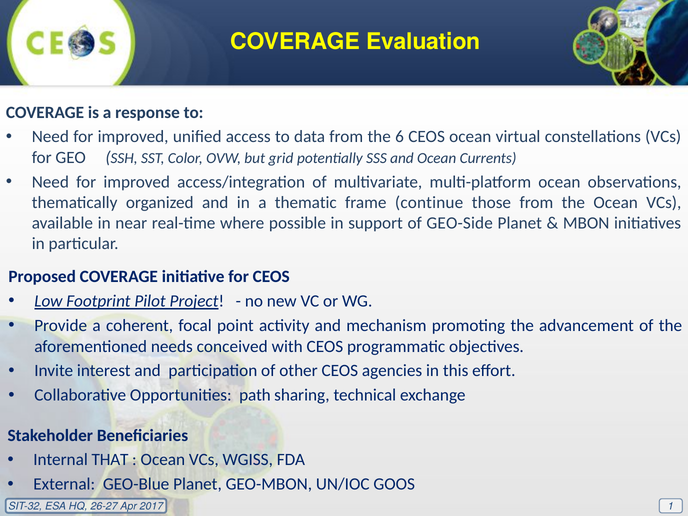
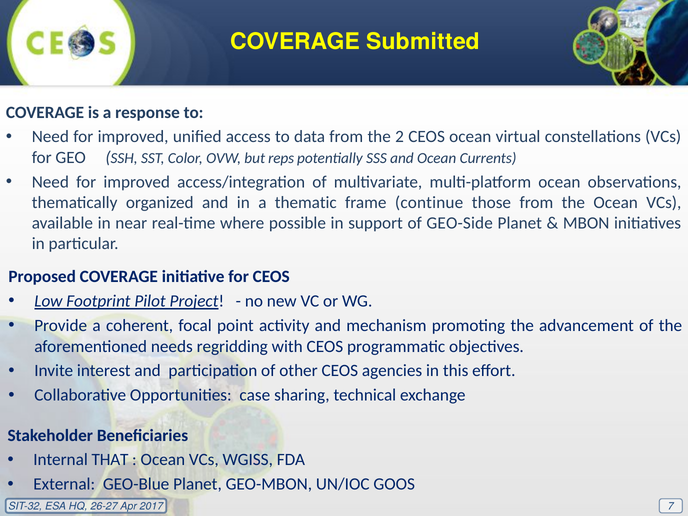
Evaluation: Evaluation -> Submitted
6: 6 -> 2
grid: grid -> reps
conceived: conceived -> regridding
path: path -> case
1: 1 -> 7
